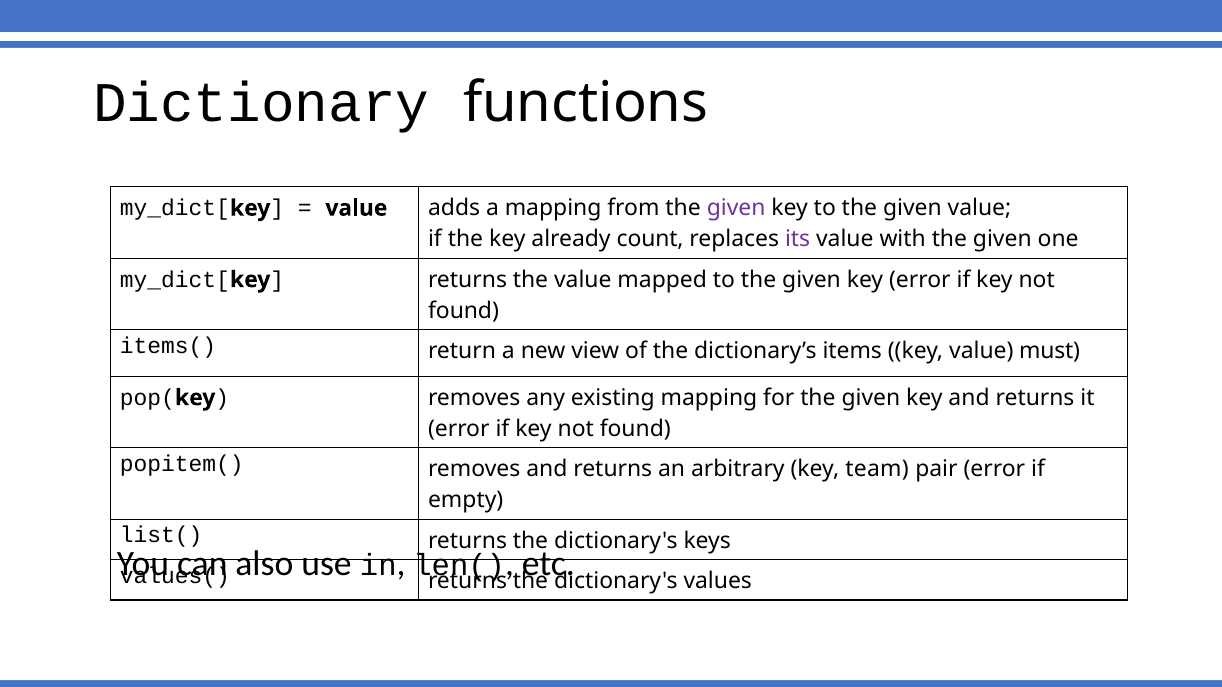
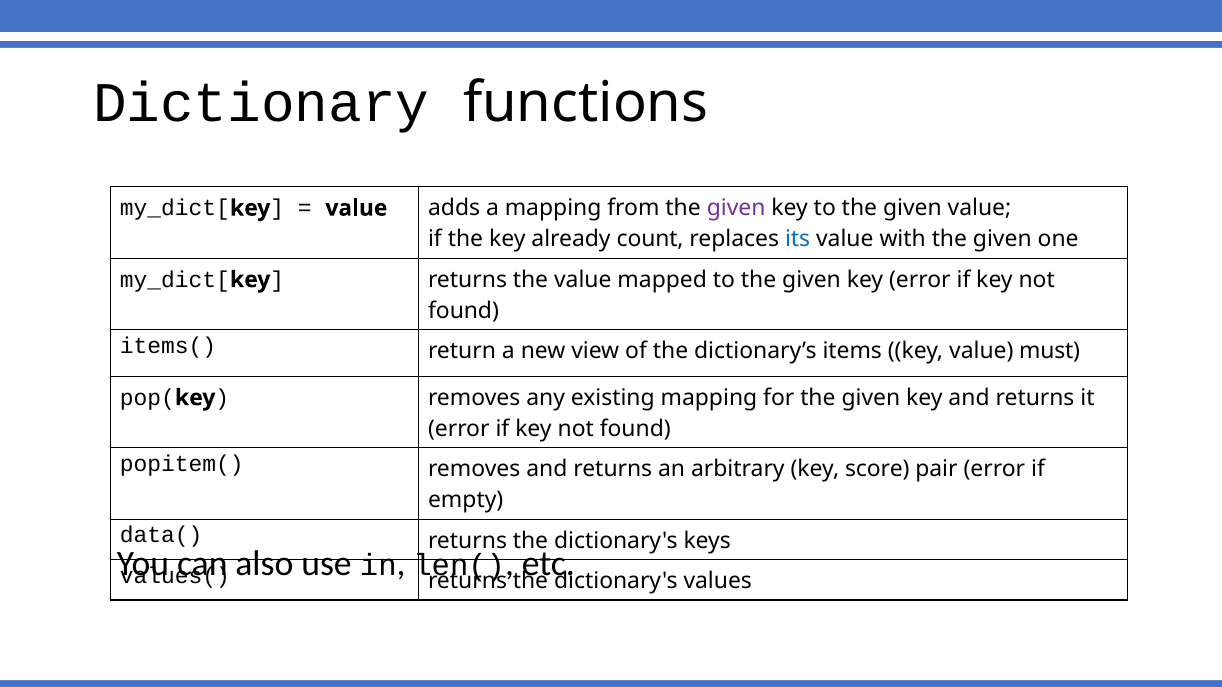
its colour: purple -> blue
team: team -> score
list(: list( -> data(
